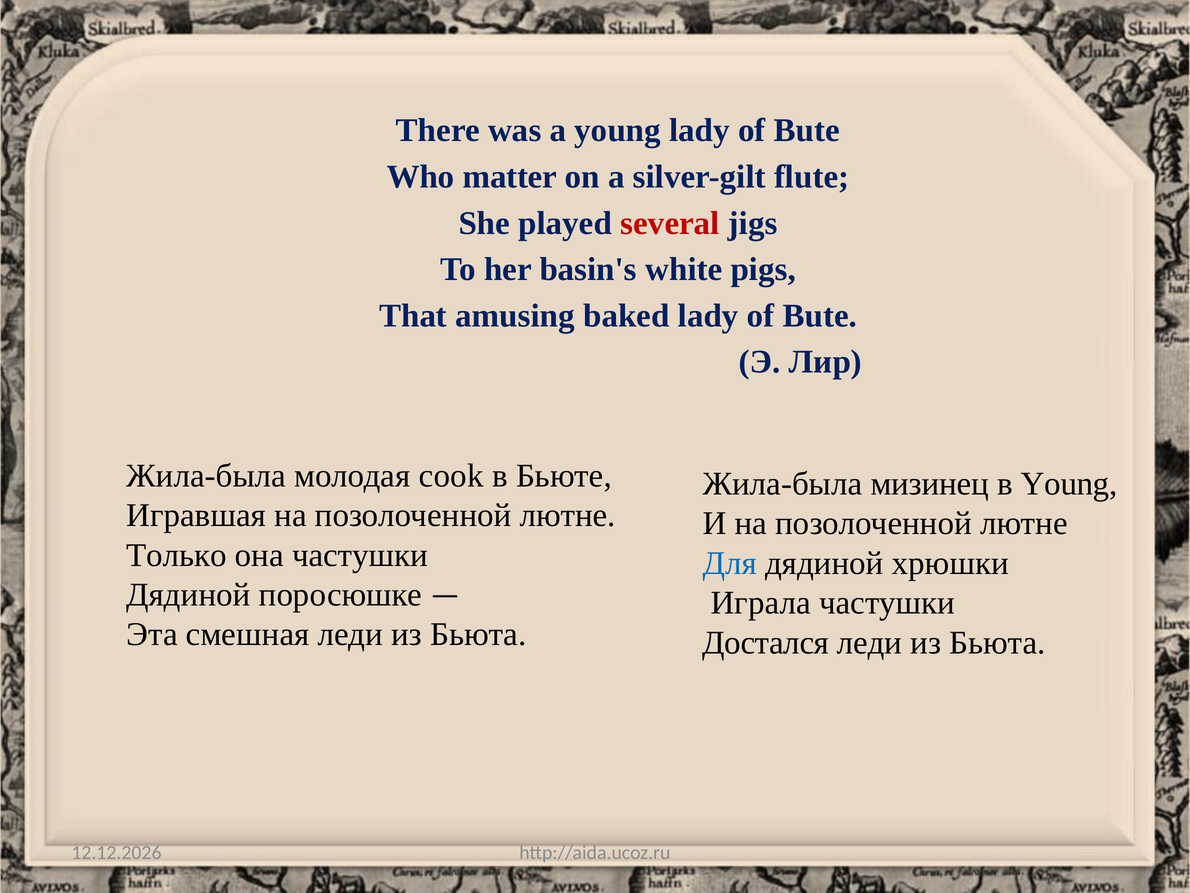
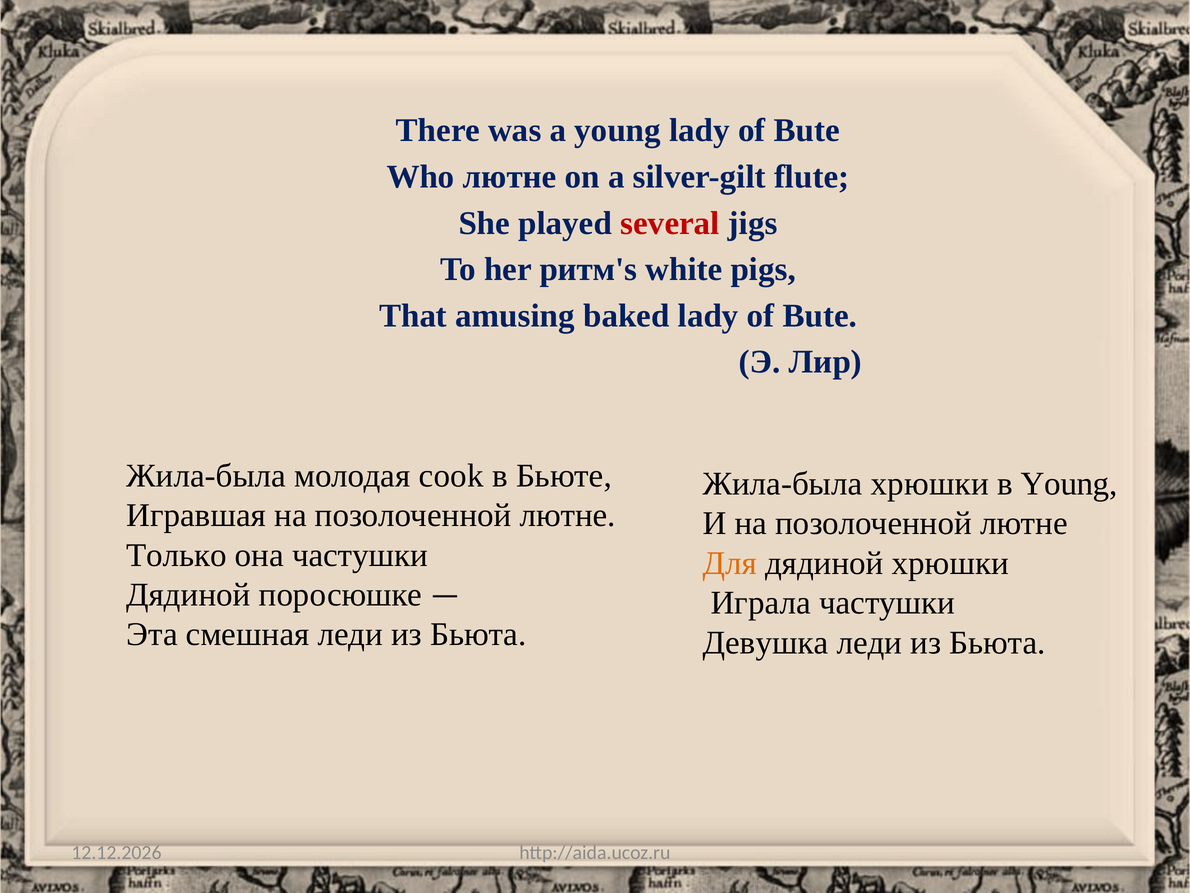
Who matter: matter -> лютне
basin's: basin's -> ритм's
Жила-была мизинец: мизинец -> хрюшки
Для colour: blue -> orange
Достался: Достался -> Девушка
